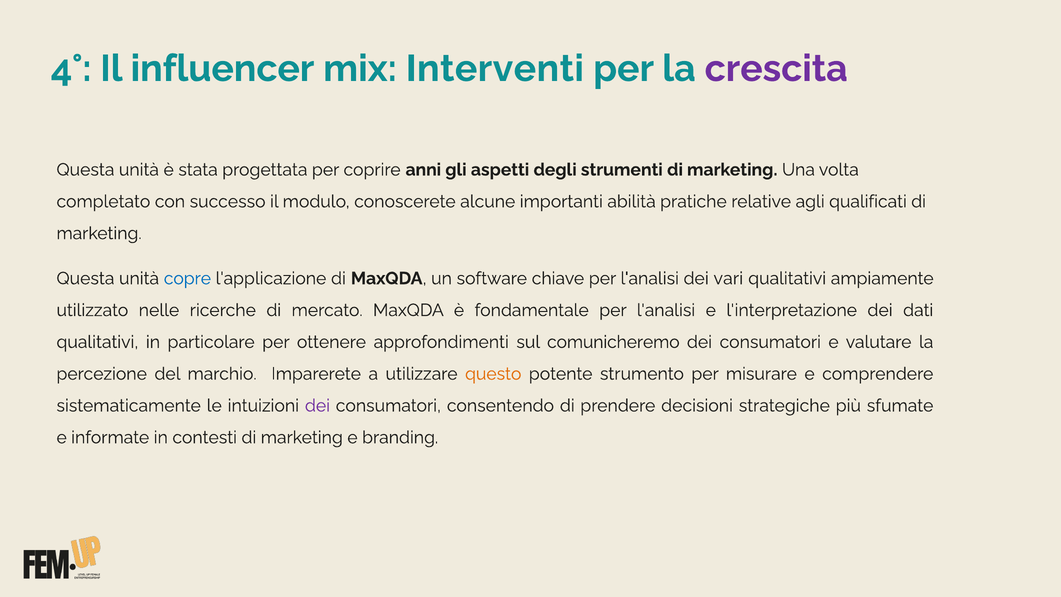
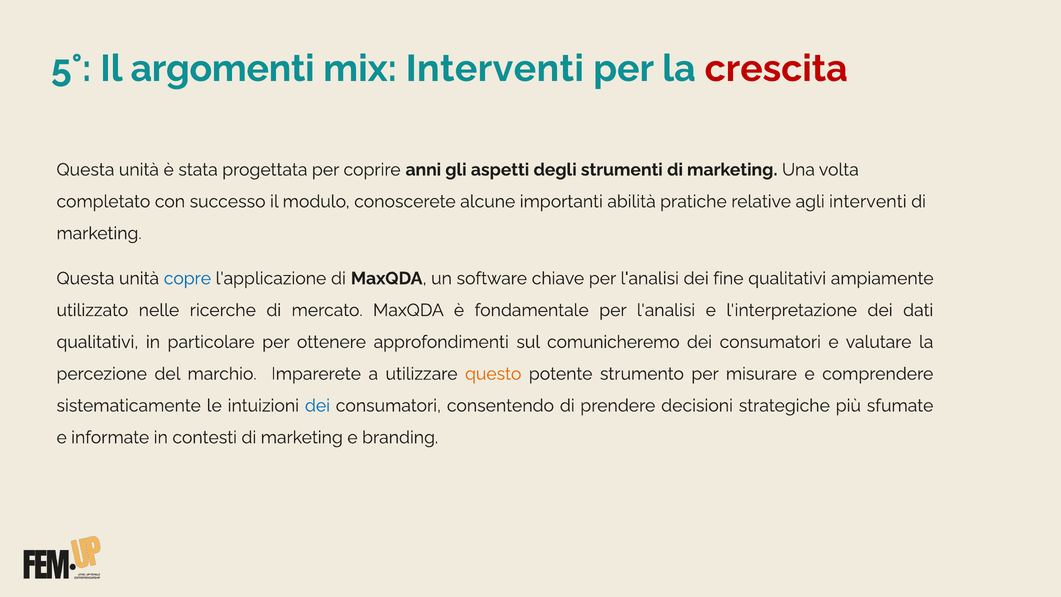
4°: 4° -> 5°
influencer: influencer -> argomenti
crescita colour: purple -> red
agli qualificati: qualificati -> interventi
vari: vari -> fine
dei at (317, 406) colour: purple -> blue
